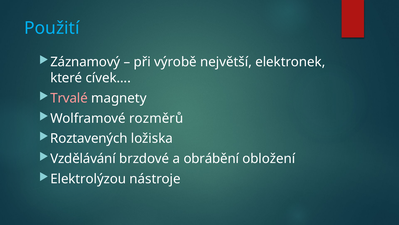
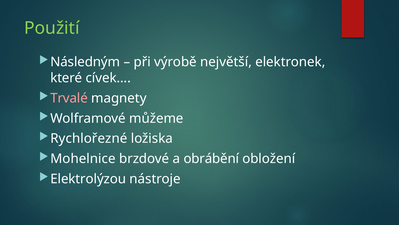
Použití colour: light blue -> light green
Záznamový: Záznamový -> Následným
rozměrů: rozměrů -> můžeme
Roztavených: Roztavených -> Rychlořezné
Vzdělávání: Vzdělávání -> Mohelnice
